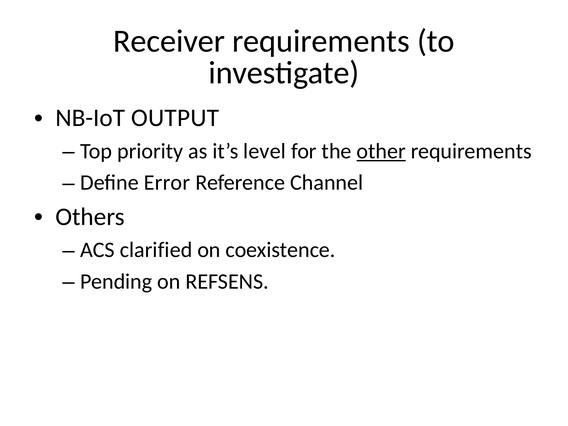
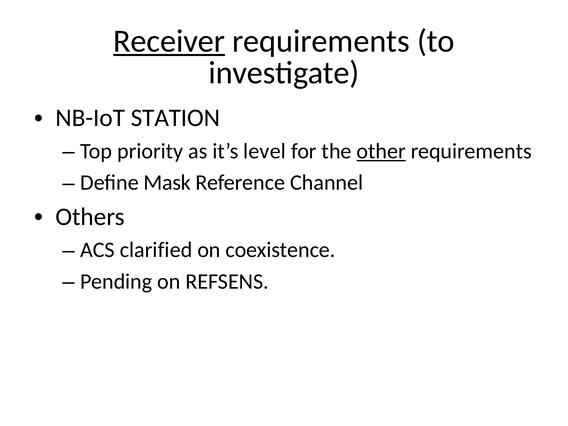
Receiver underline: none -> present
OUTPUT: OUTPUT -> STATION
Error: Error -> Mask
